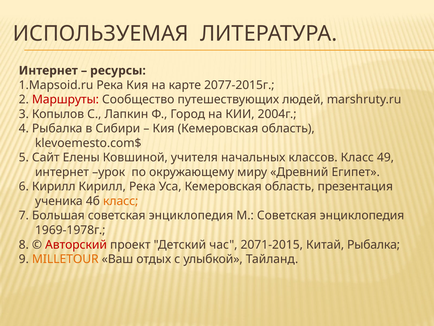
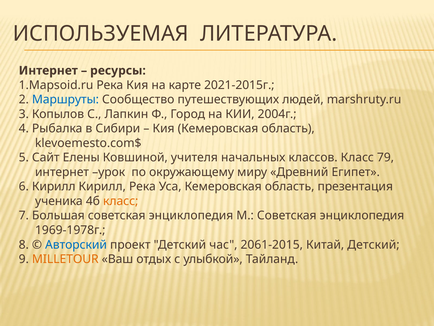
2077-2015г: 2077-2015г -> 2021-2015г
Маршруты colour: red -> blue
49: 49 -> 79
Авторский colour: red -> blue
2071-2015: 2071-2015 -> 2061-2015
Китай Рыбалка: Рыбалка -> Детский
